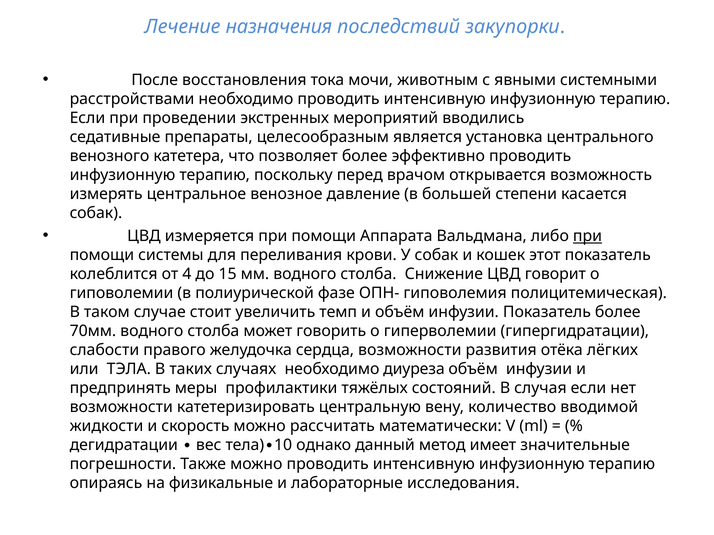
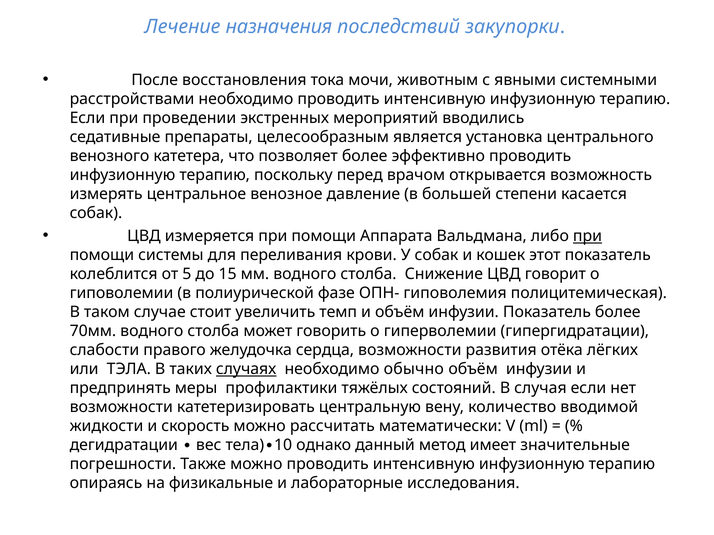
4: 4 -> 5
случаях underline: none -> present
диуреза: диуреза -> обычно
